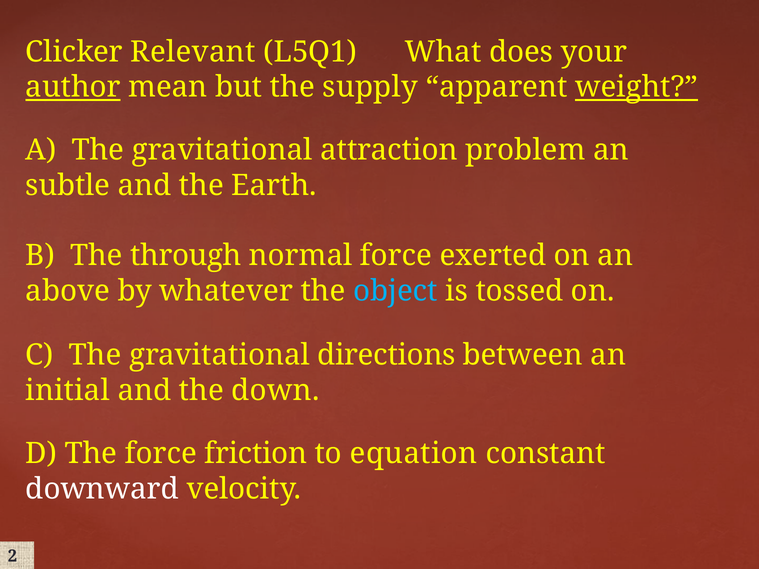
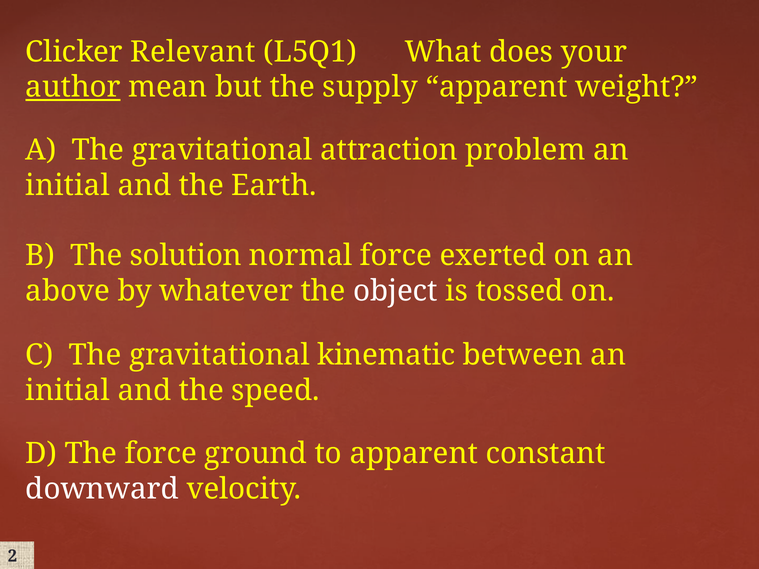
weight underline: present -> none
subtle at (68, 186): subtle -> initial
through: through -> solution
object colour: light blue -> white
directions: directions -> kinematic
down: down -> speed
friction: friction -> ground
to equation: equation -> apparent
